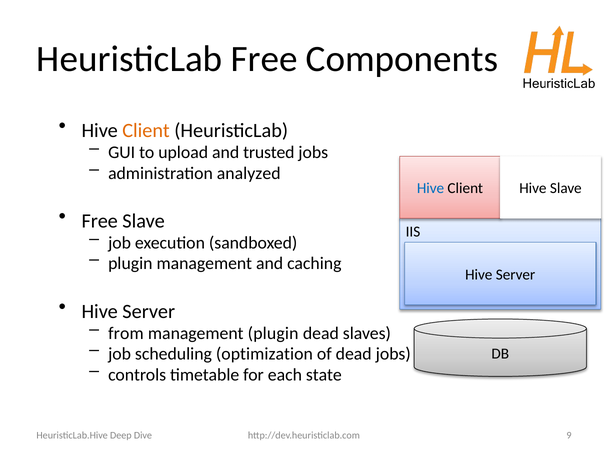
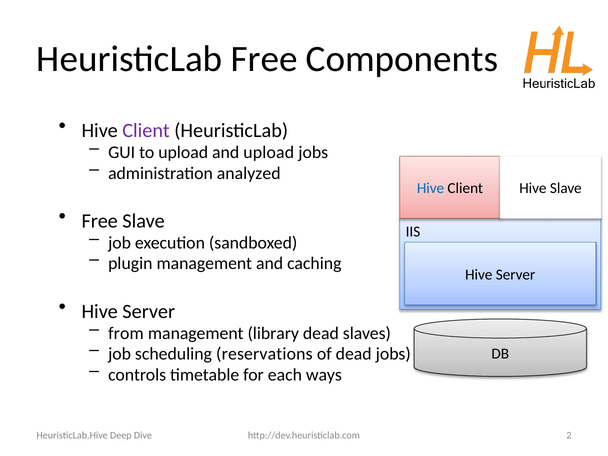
Client at (146, 131) colour: orange -> purple
and trusted: trusted -> upload
management plugin: plugin -> library
optimization: optimization -> reservations
state: state -> ways
9: 9 -> 2
